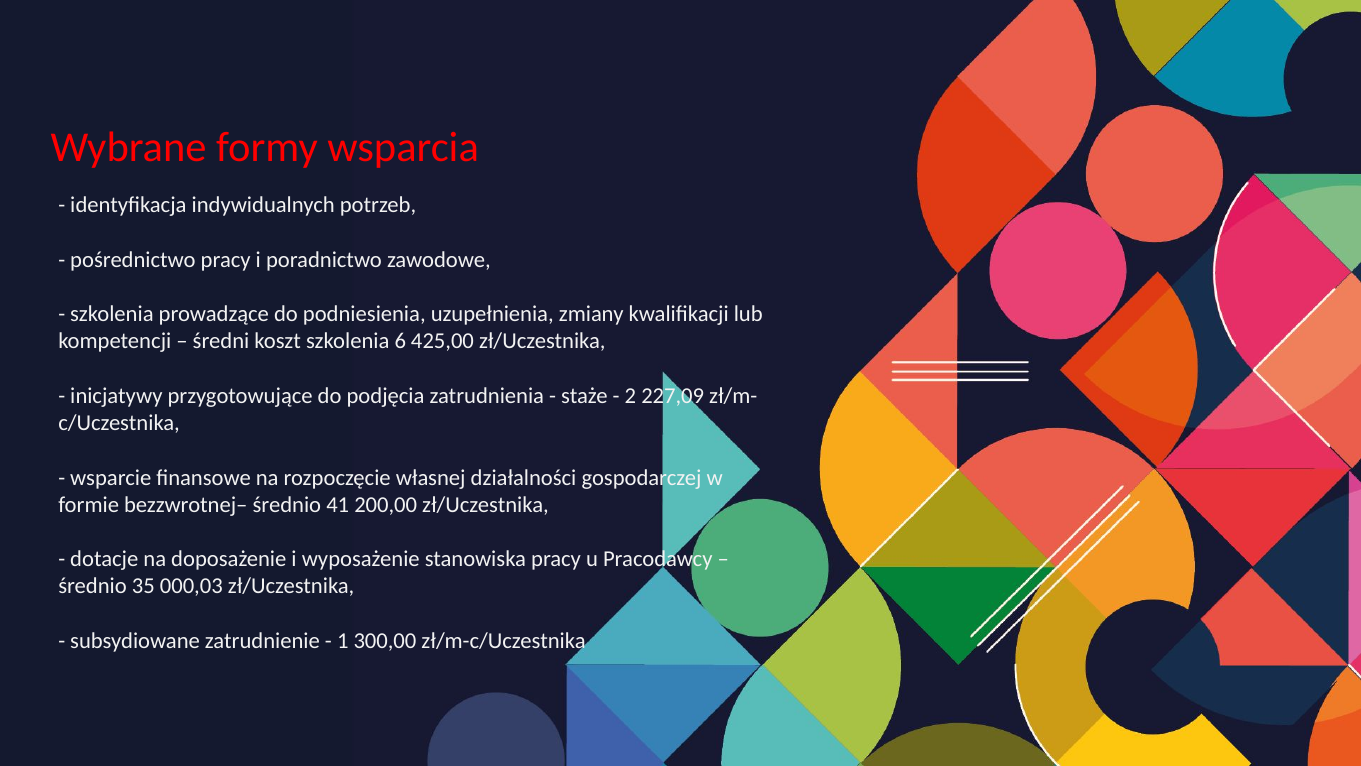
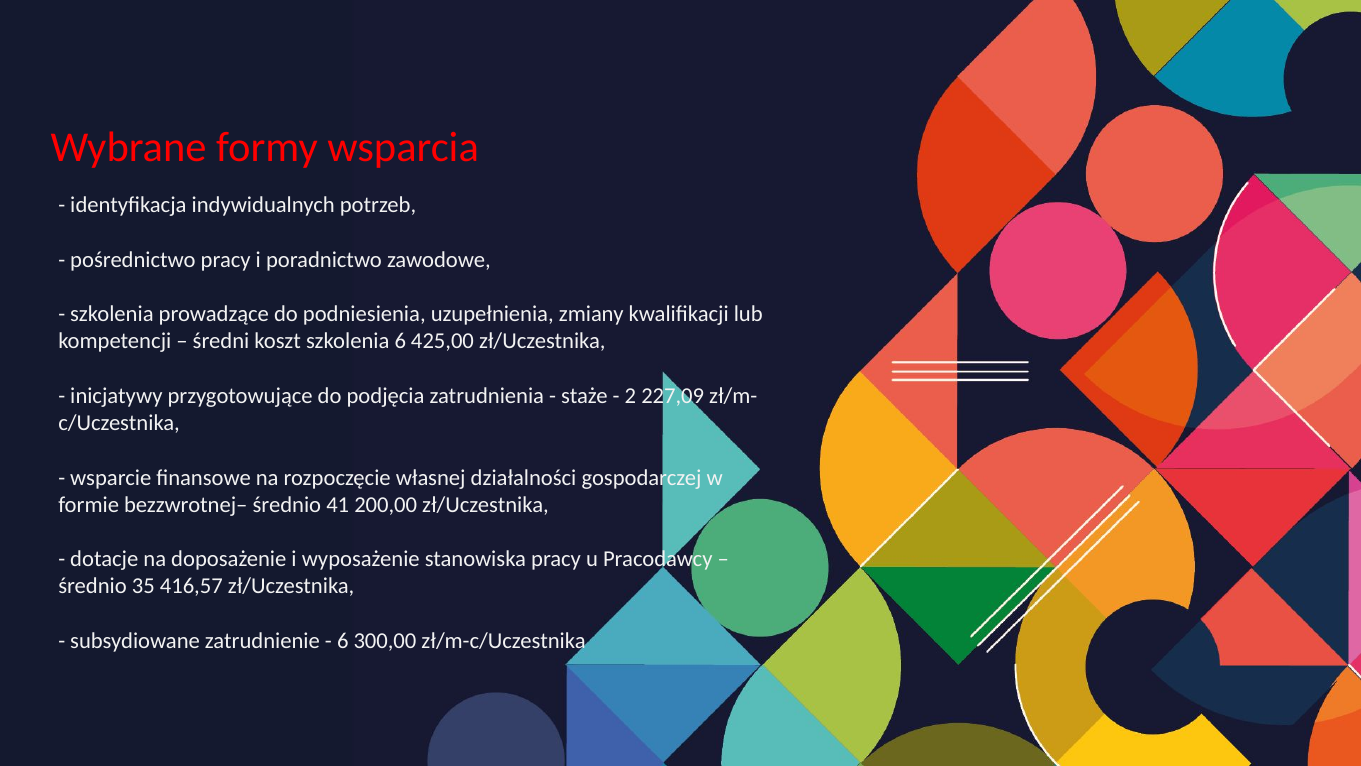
000,03: 000,03 -> 416,57
1 at (343, 641): 1 -> 6
